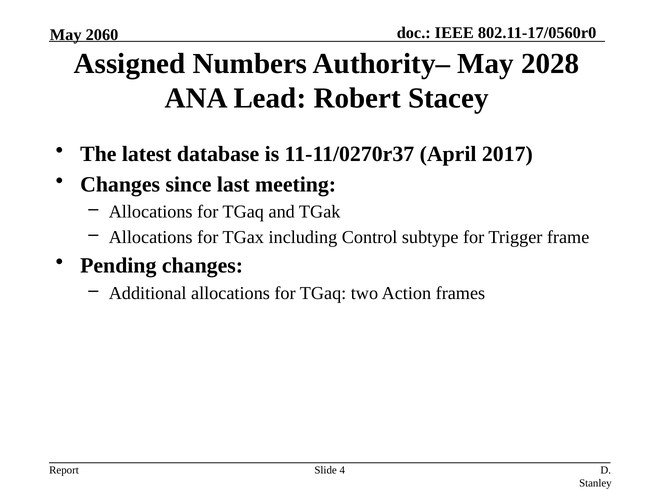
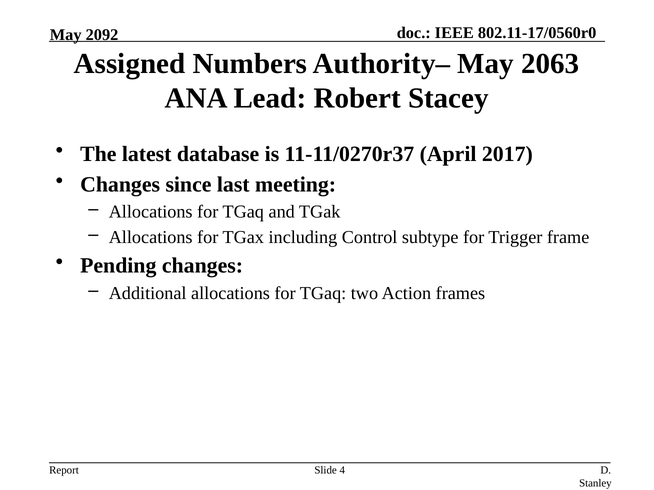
2060: 2060 -> 2092
2028: 2028 -> 2063
